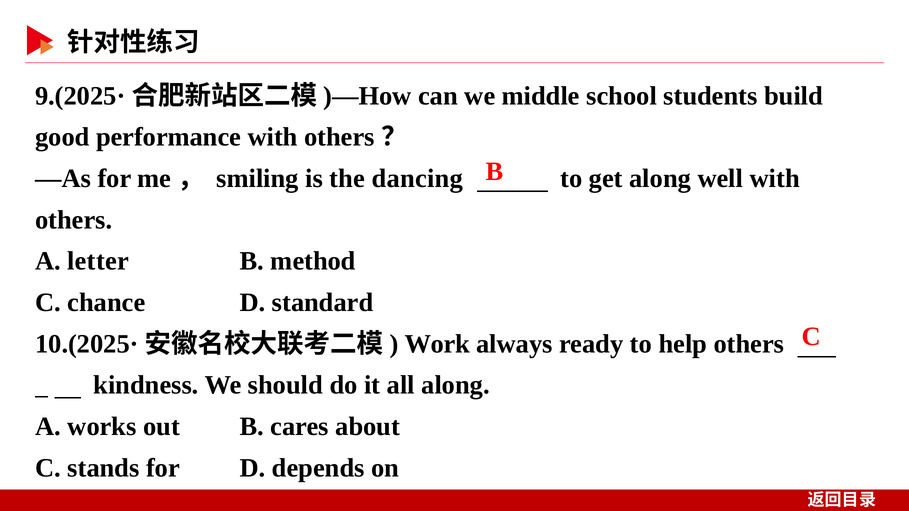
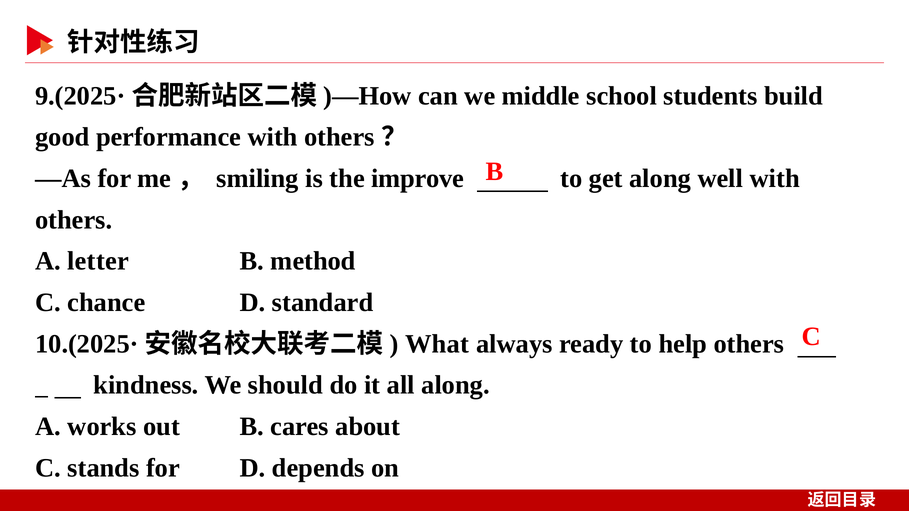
dancing: dancing -> improve
Work: Work -> What
